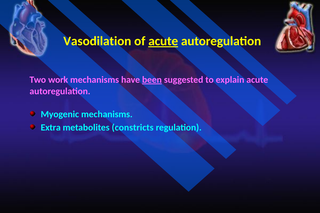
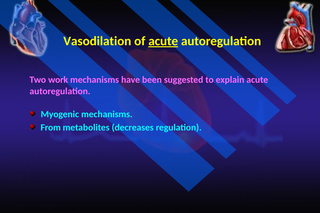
been underline: present -> none
Extra: Extra -> From
constricts: constricts -> decreases
